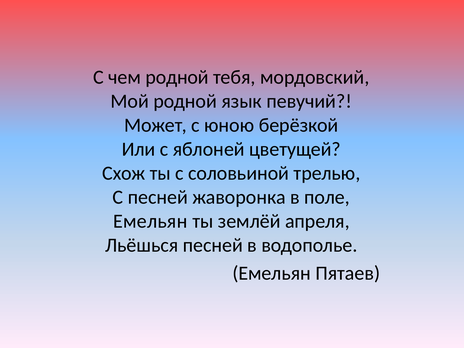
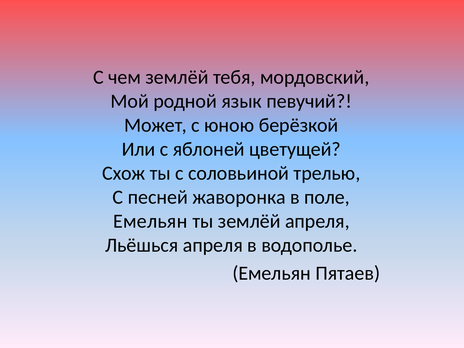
чем родной: родной -> землёй
Льёшься песней: песней -> апреля
